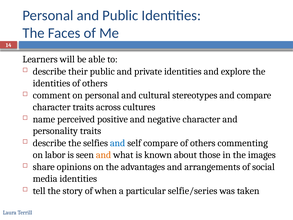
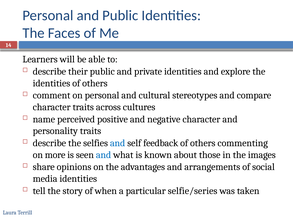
self compare: compare -> feedback
labor: labor -> more
and at (104, 155) colour: orange -> blue
